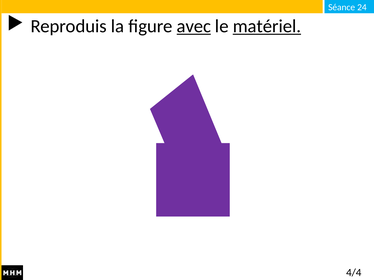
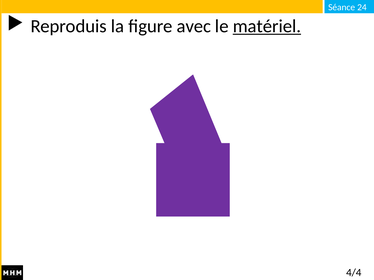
avec underline: present -> none
